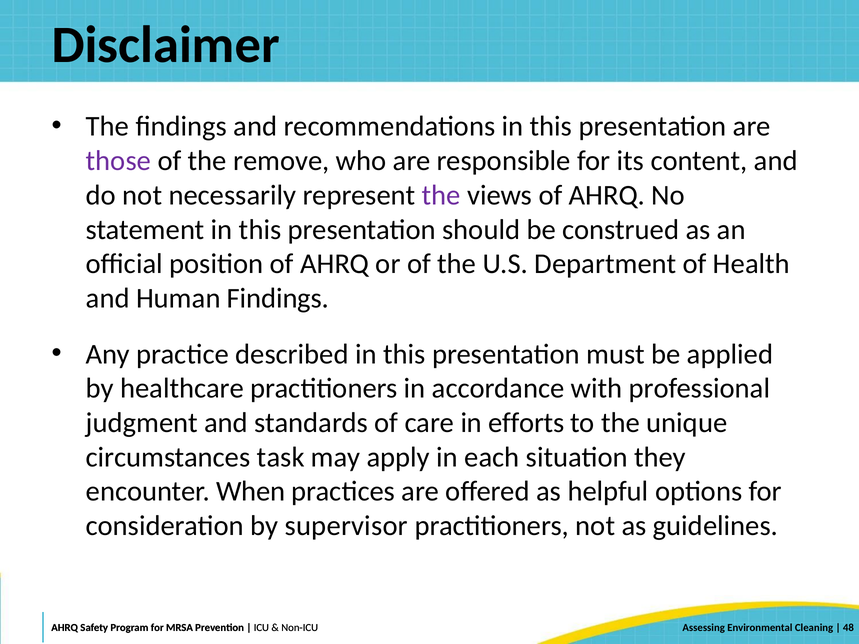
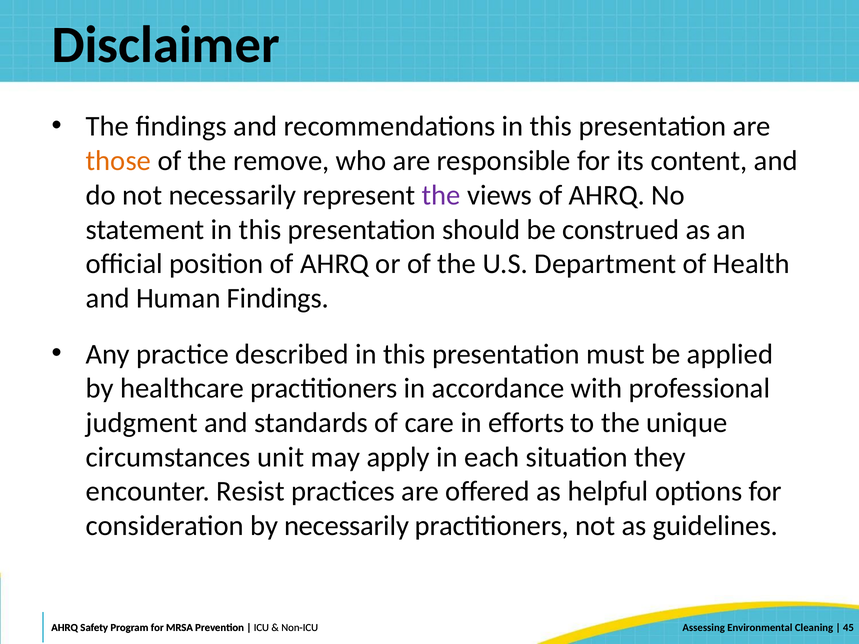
those colour: purple -> orange
task: task -> unit
When: When -> Resist
by supervisor: supervisor -> necessarily
48: 48 -> 45
